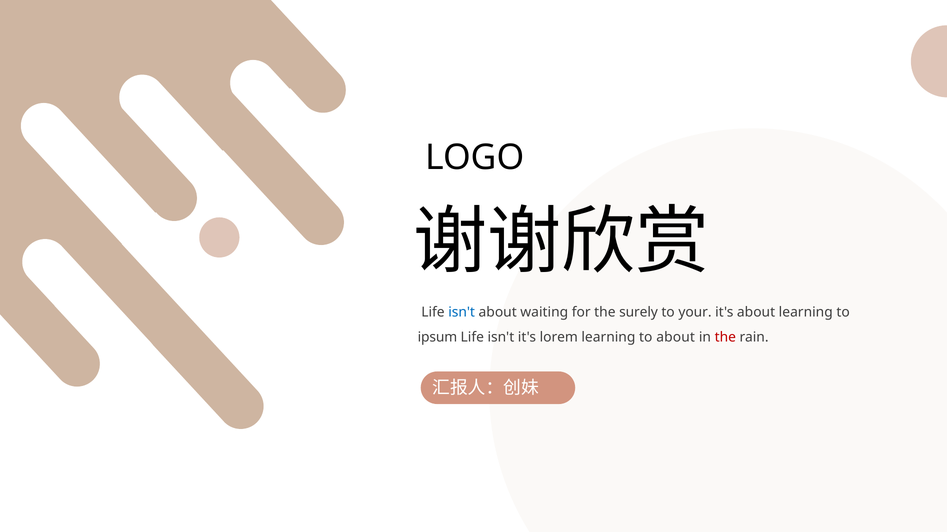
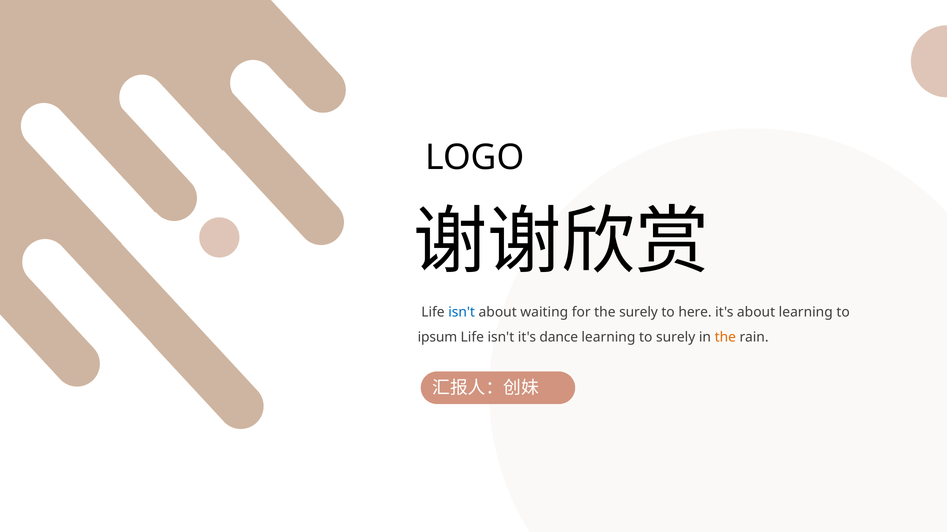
your: your -> here
lorem: lorem -> dance
to about: about -> surely
the at (725, 338) colour: red -> orange
